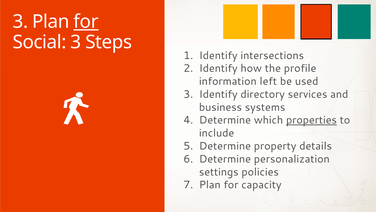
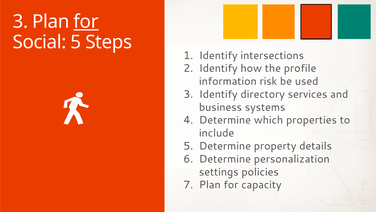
Social 3: 3 -> 5
left: left -> risk
properties underline: present -> none
